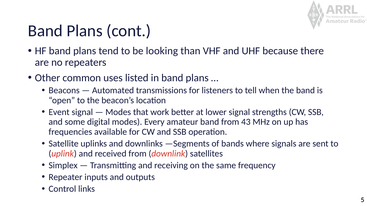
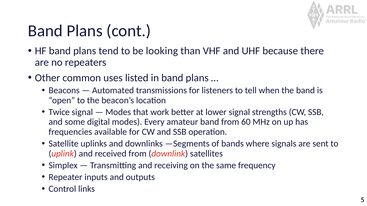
Event: Event -> Twice
43: 43 -> 60
